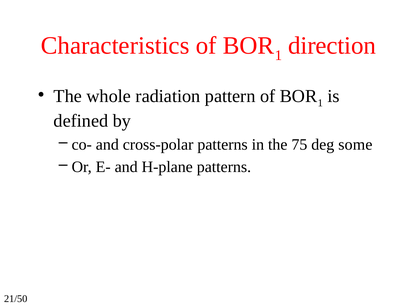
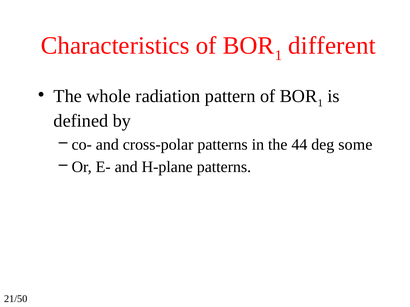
direction: direction -> different
75: 75 -> 44
